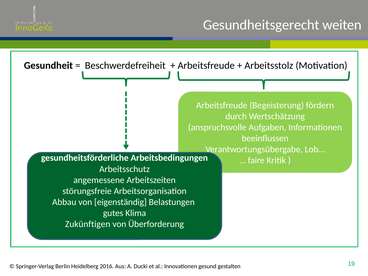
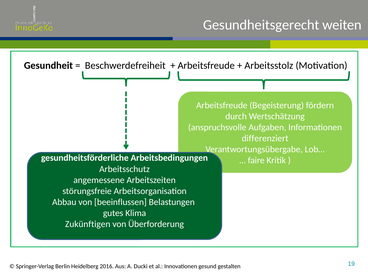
beeinflussen: beeinflussen -> differenziert
eigenständig: eigenständig -> beeinflussen
